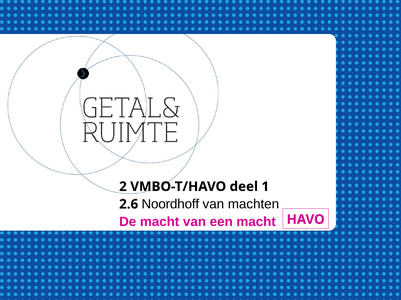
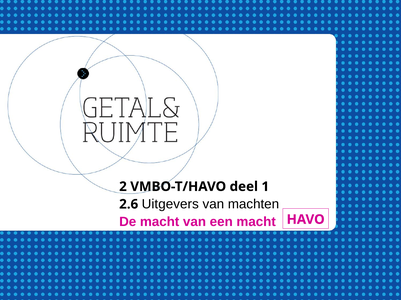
Noordhoff: Noordhoff -> Uitgevers
